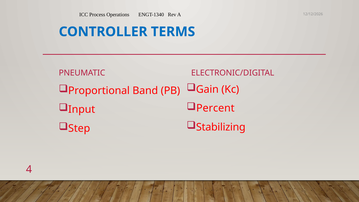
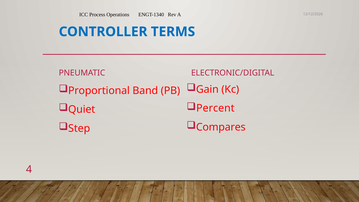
Input: Input -> Quiet
Stabilizing: Stabilizing -> Compares
